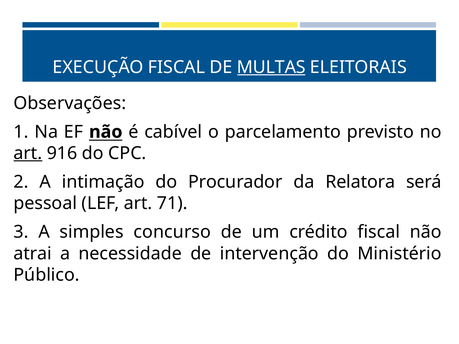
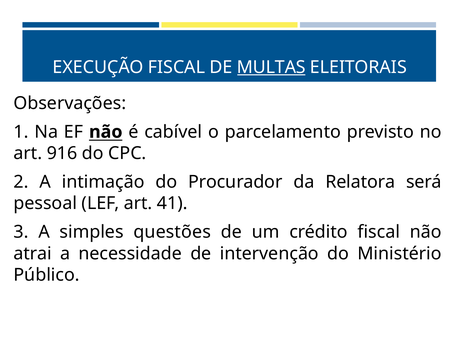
art at (28, 153) underline: present -> none
71: 71 -> 41
concurso: concurso -> questões
